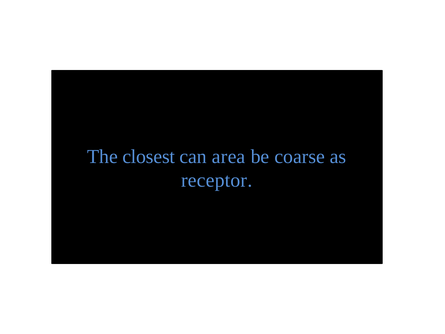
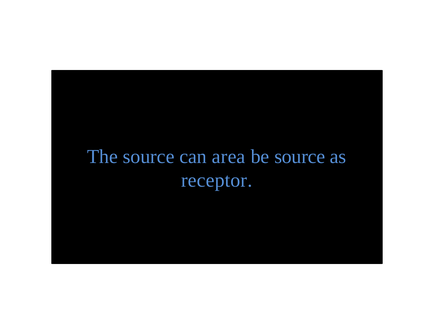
The closest: closest -> source
be coarse: coarse -> source
